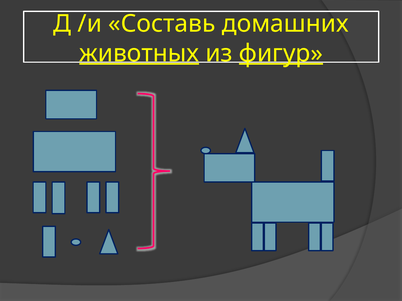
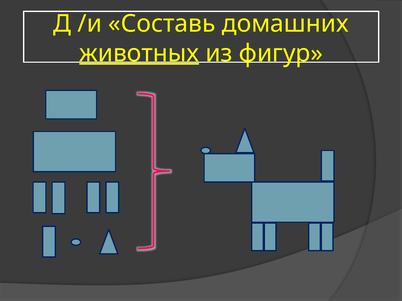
фигур underline: present -> none
